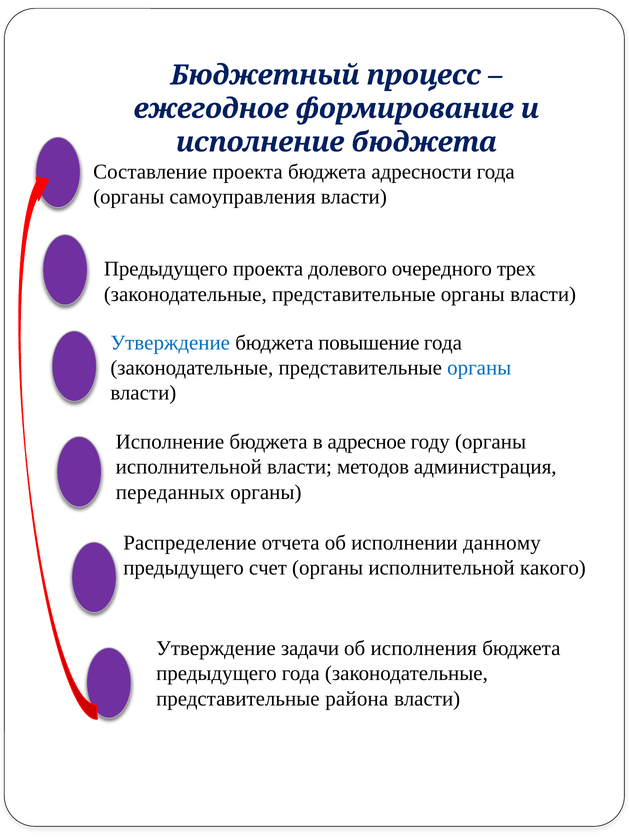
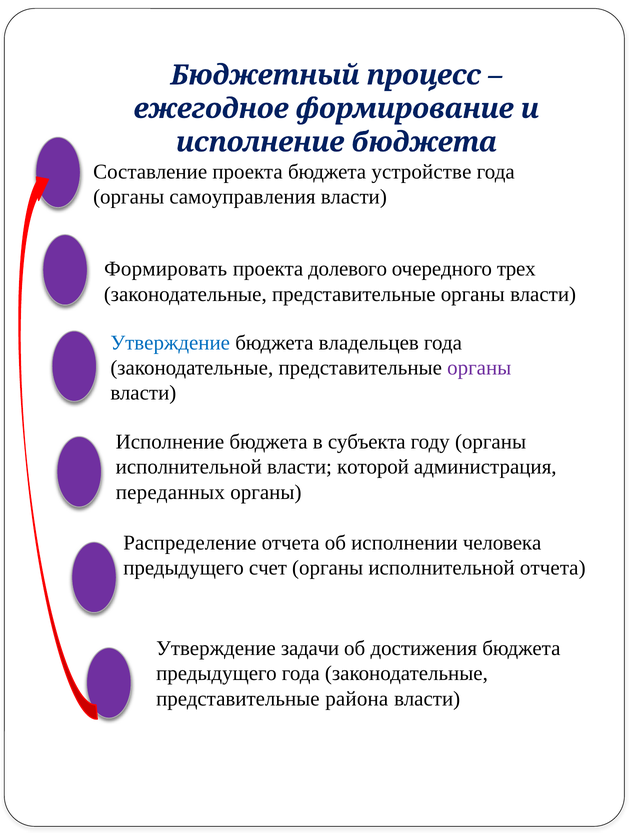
адресности: адресности -> устройстве
Предыдущего at (166, 269): Предыдущего -> Формировать
повышение: повышение -> владельцев
органы at (479, 368) colour: blue -> purple
адресное: адресное -> субъекта
методов: методов -> которой
данному: данному -> человека
исполнительной какого: какого -> отчета
исполнения: исполнения -> достижения
